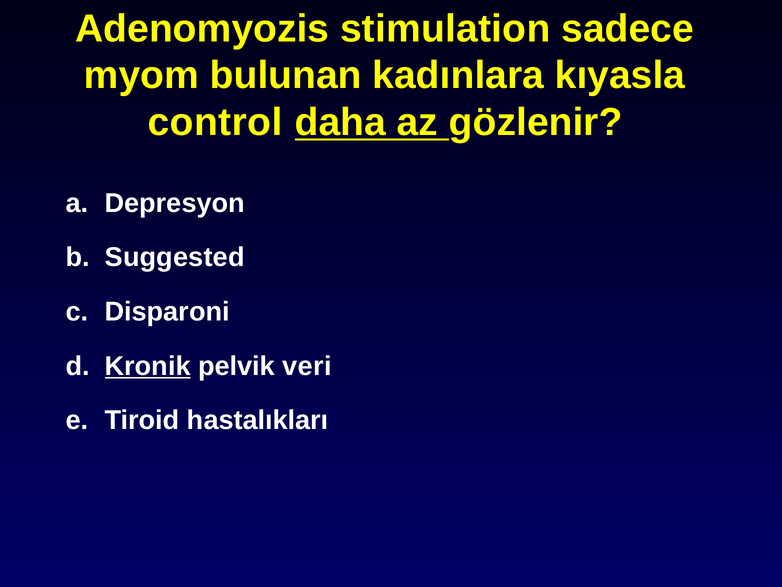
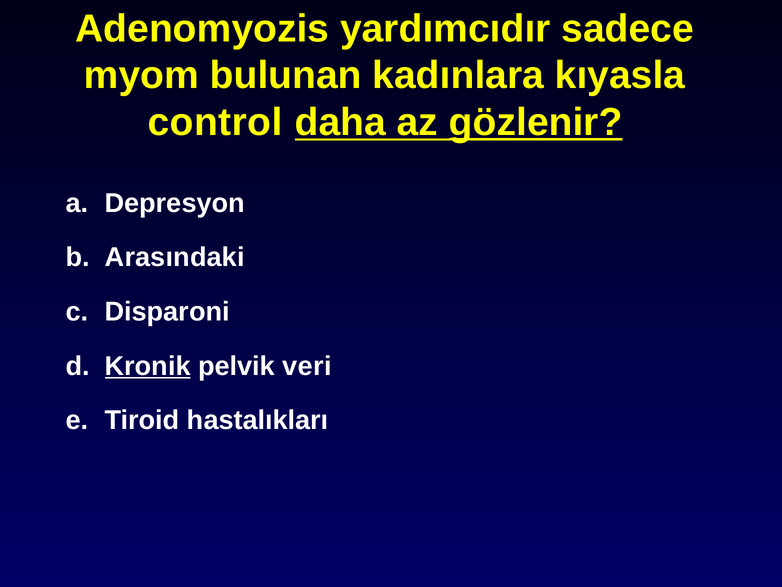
stimulation: stimulation -> yardımcıdır
gözlenir underline: none -> present
Suggested: Suggested -> Arasındaki
